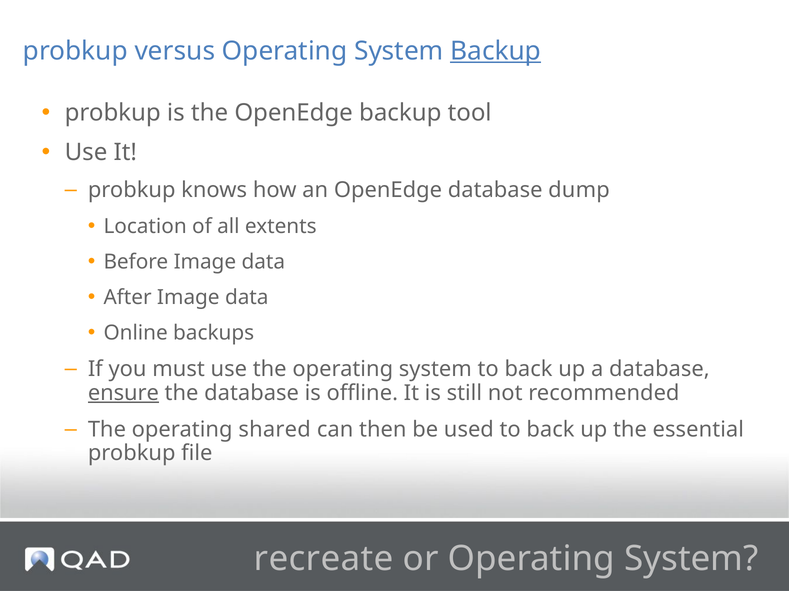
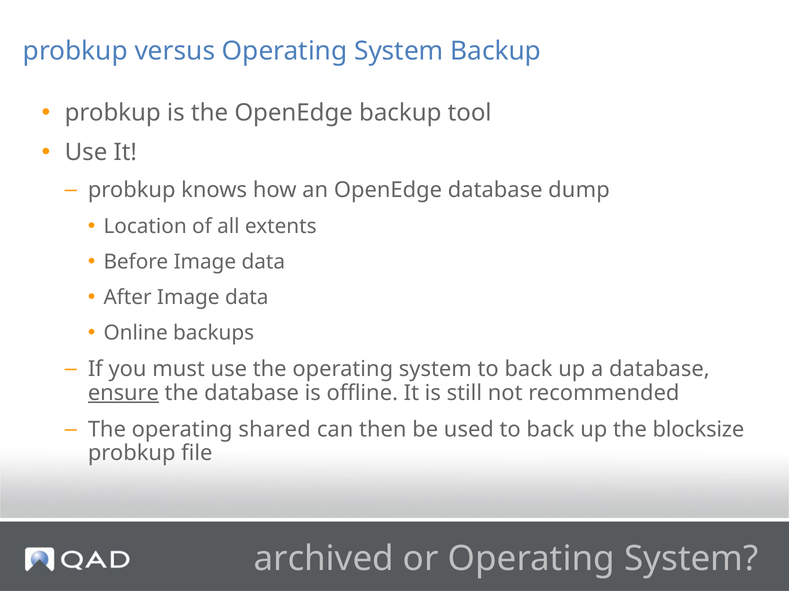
Backup at (496, 51) underline: present -> none
essential: essential -> blocksize
recreate: recreate -> archived
